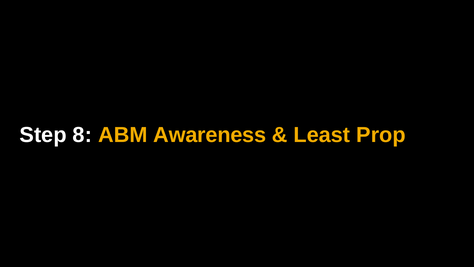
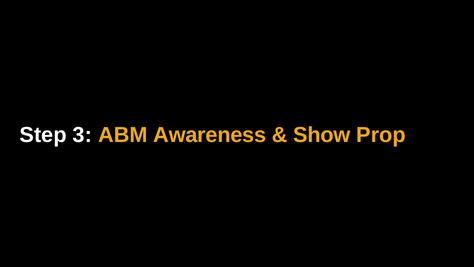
8: 8 -> 3
Least: Least -> Show
